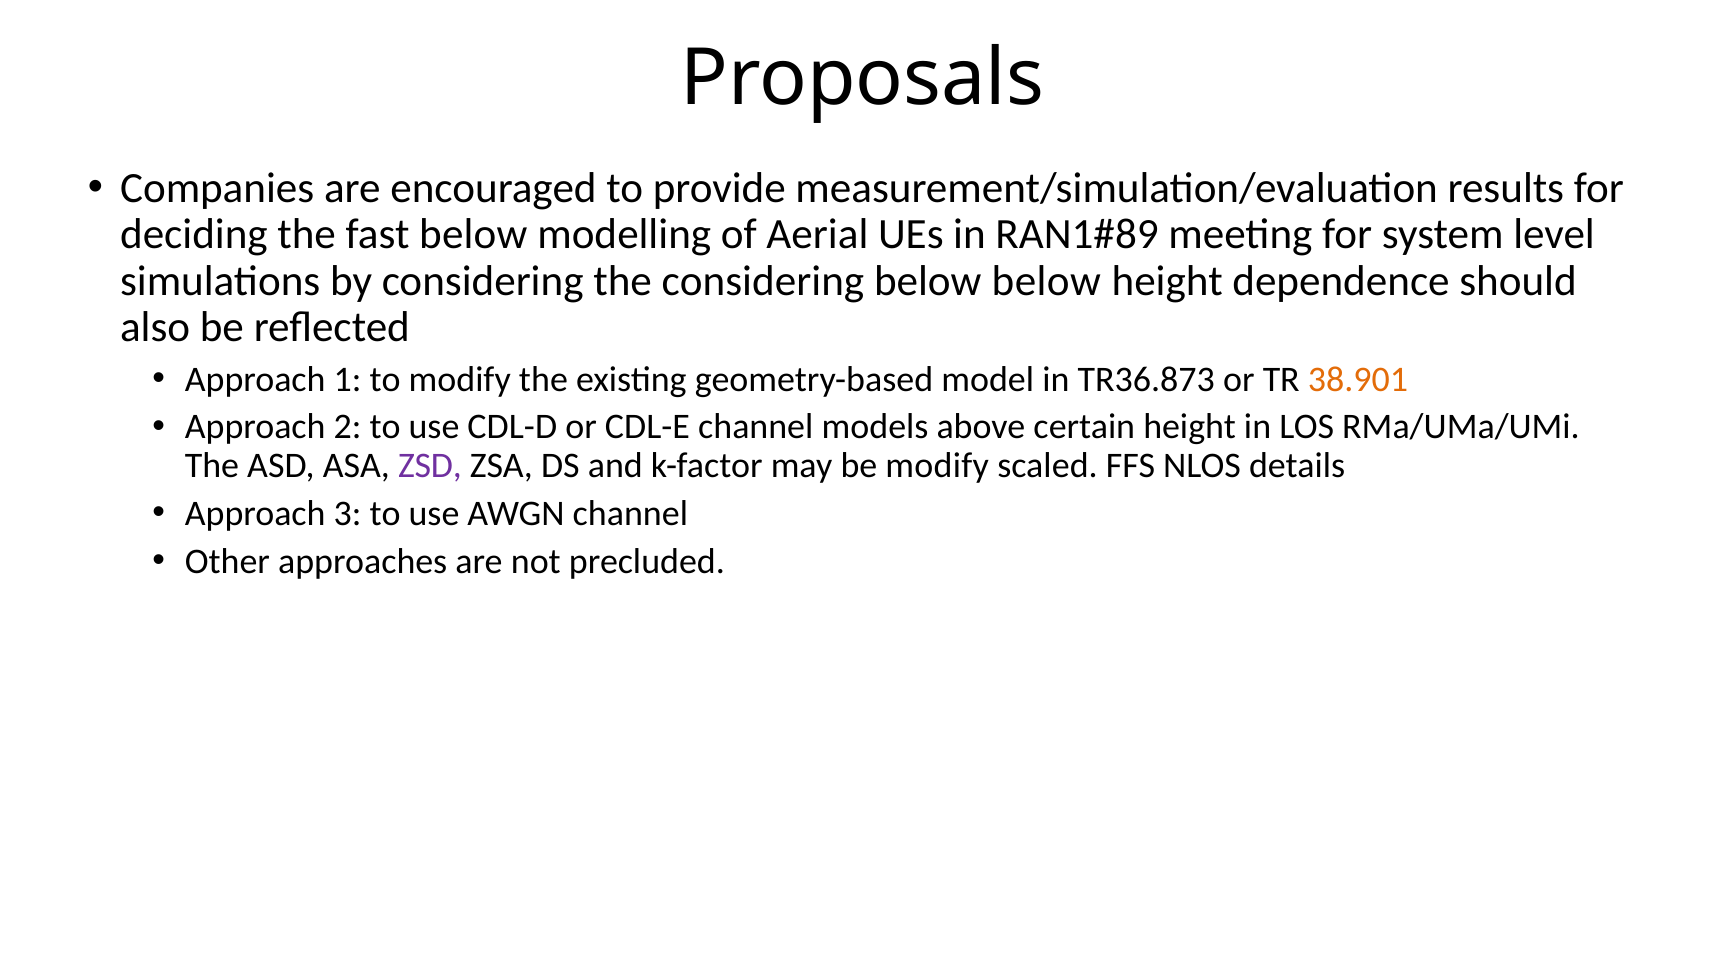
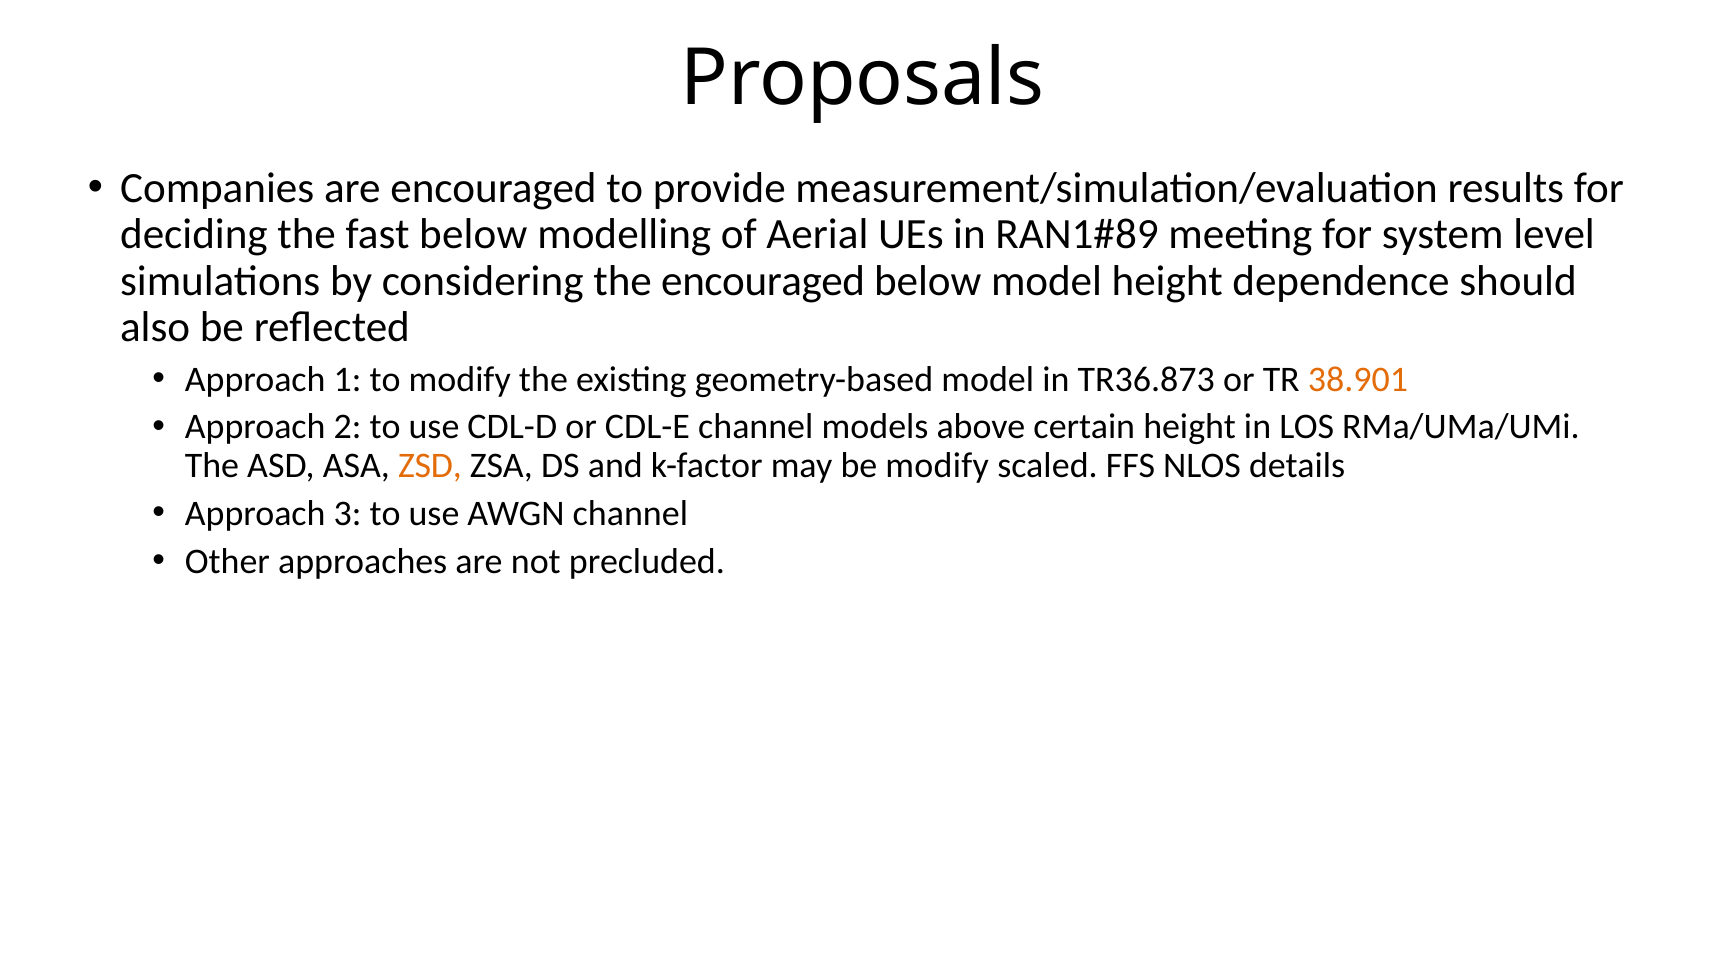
the considering: considering -> encouraged
below below: below -> model
ZSD colour: purple -> orange
